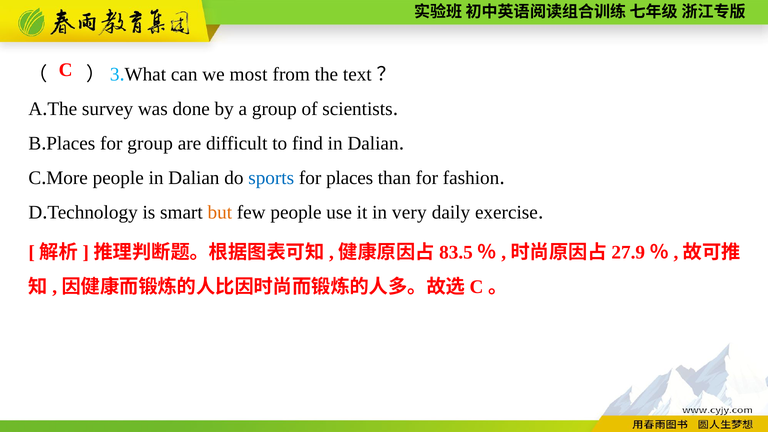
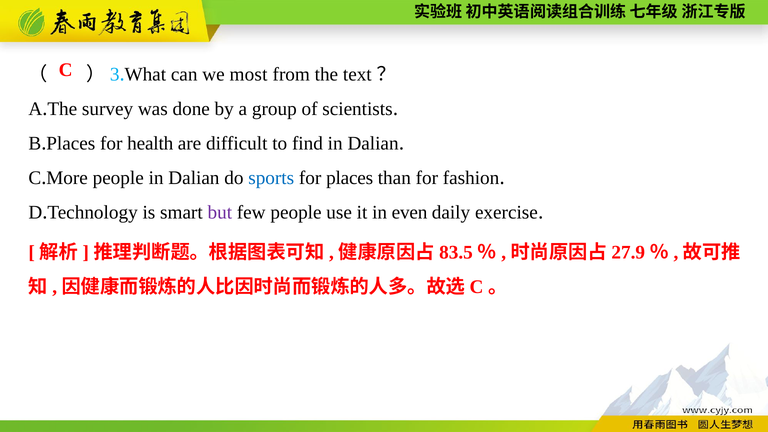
for group: group -> health
but colour: orange -> purple
very: very -> even
